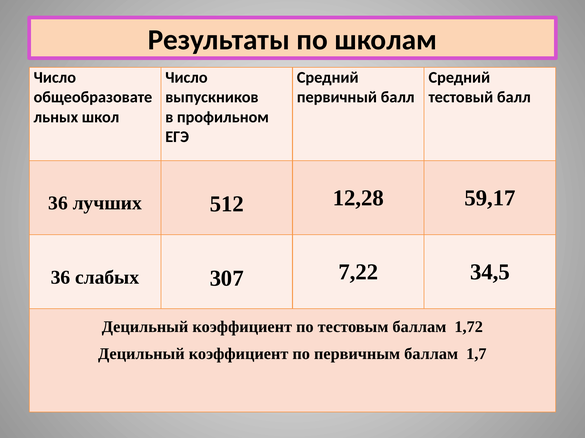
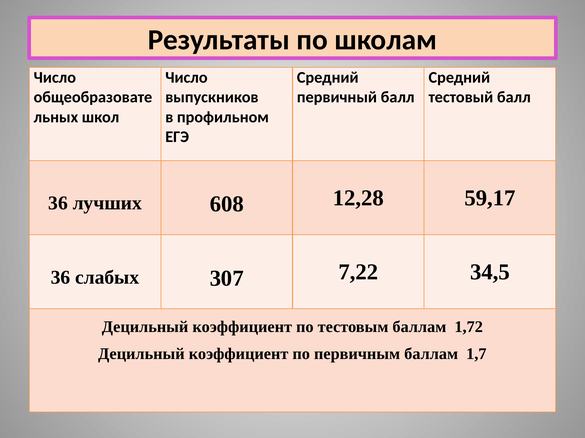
512: 512 -> 608
